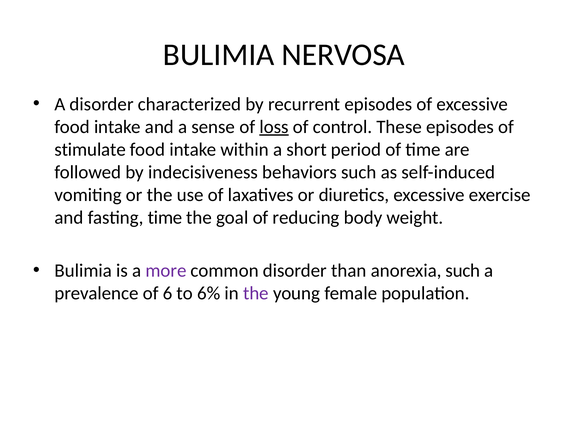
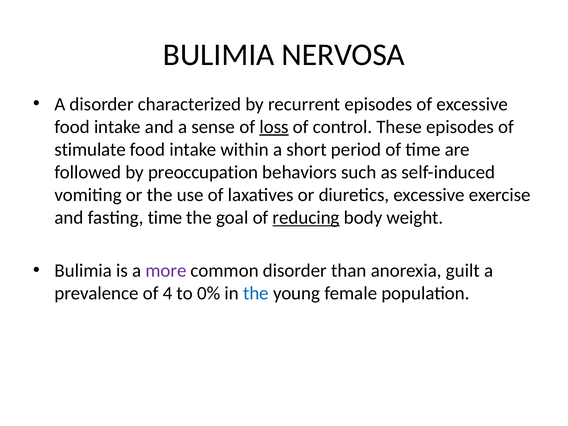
indecisiveness: indecisiveness -> preoccupation
reducing underline: none -> present
anorexia such: such -> guilt
6: 6 -> 4
6%: 6% -> 0%
the at (256, 293) colour: purple -> blue
